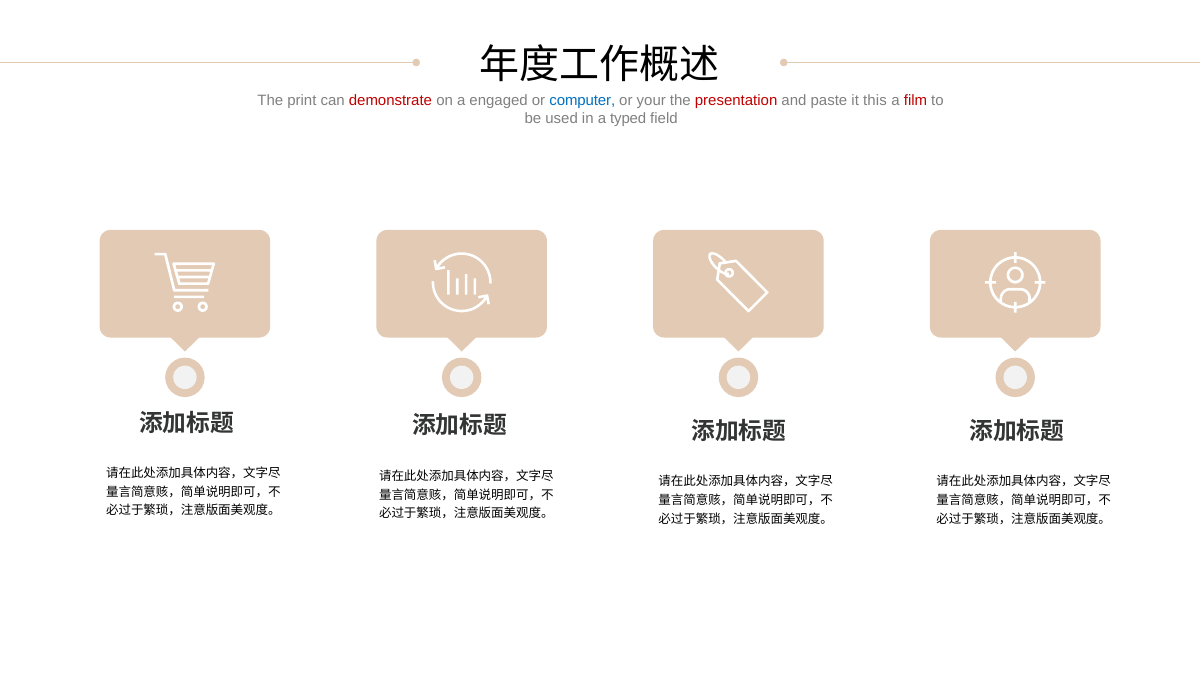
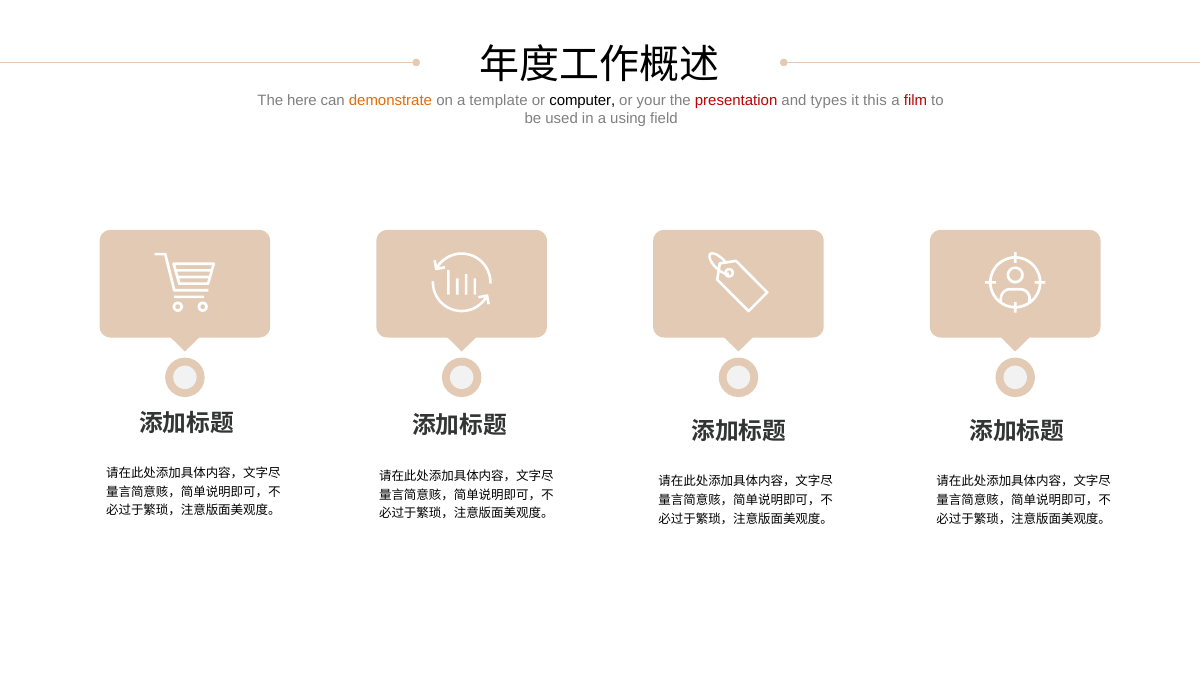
print: print -> here
demonstrate colour: red -> orange
engaged: engaged -> template
computer colour: blue -> black
paste: paste -> types
typed: typed -> using
